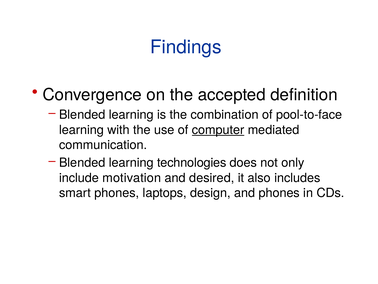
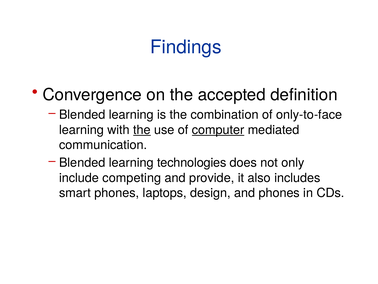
pool-to-face: pool-to-face -> only-to-face
the at (142, 130) underline: none -> present
motivation: motivation -> competing
desired: desired -> provide
